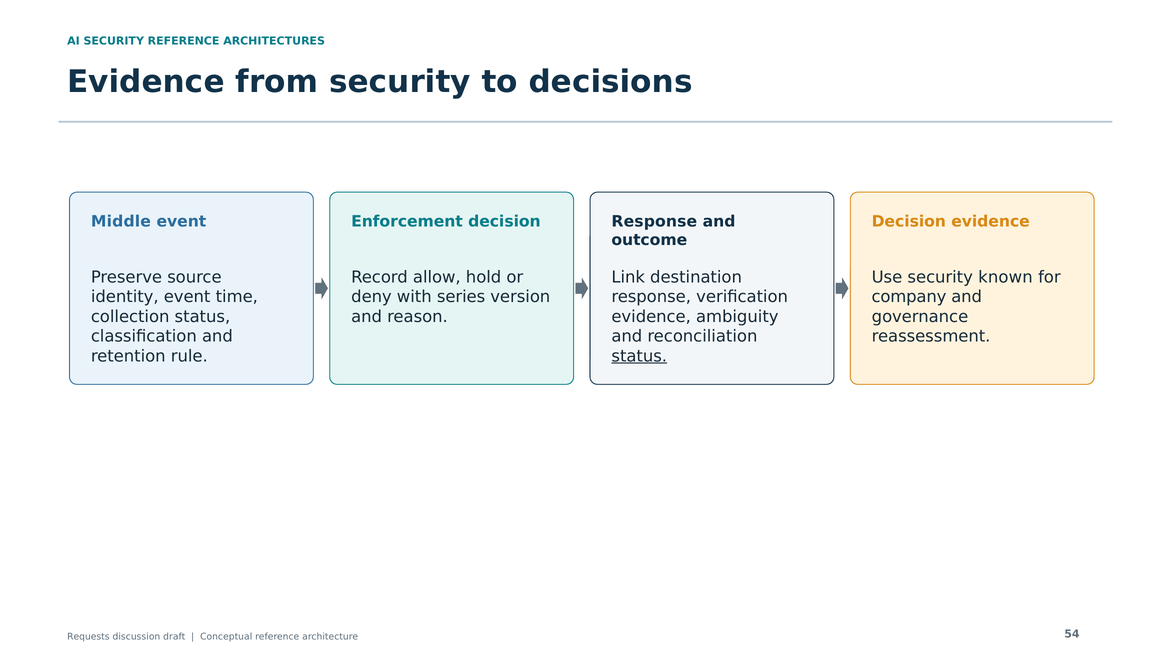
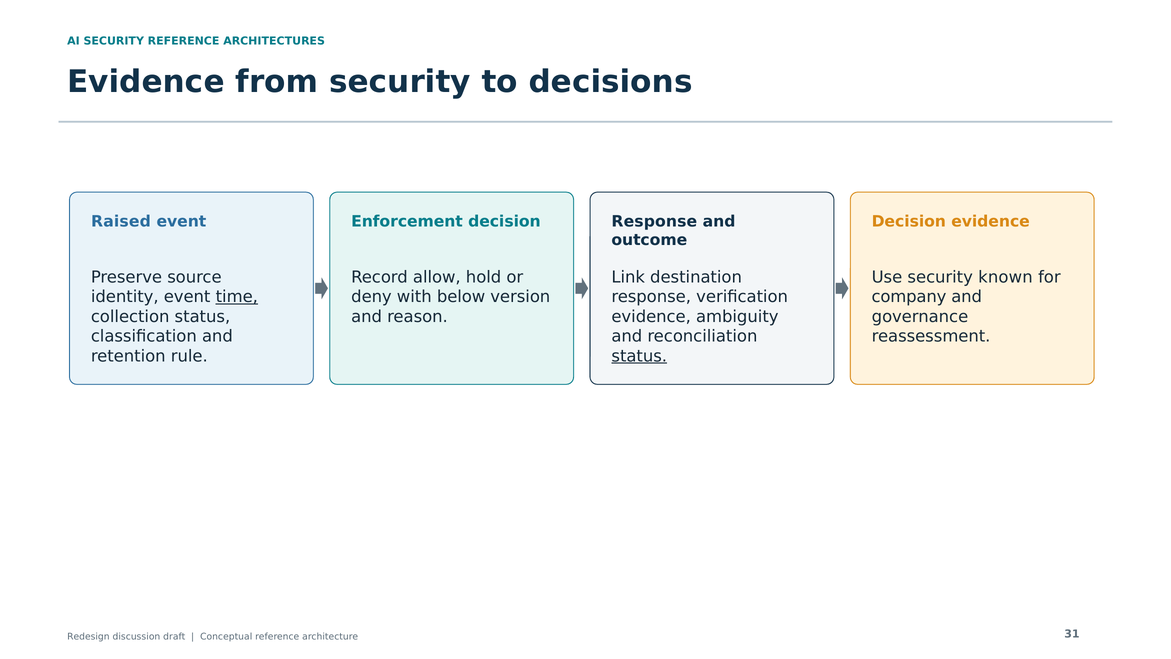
Middle: Middle -> Raised
time underline: none -> present
series: series -> below
Requests: Requests -> Redesign
54: 54 -> 31
